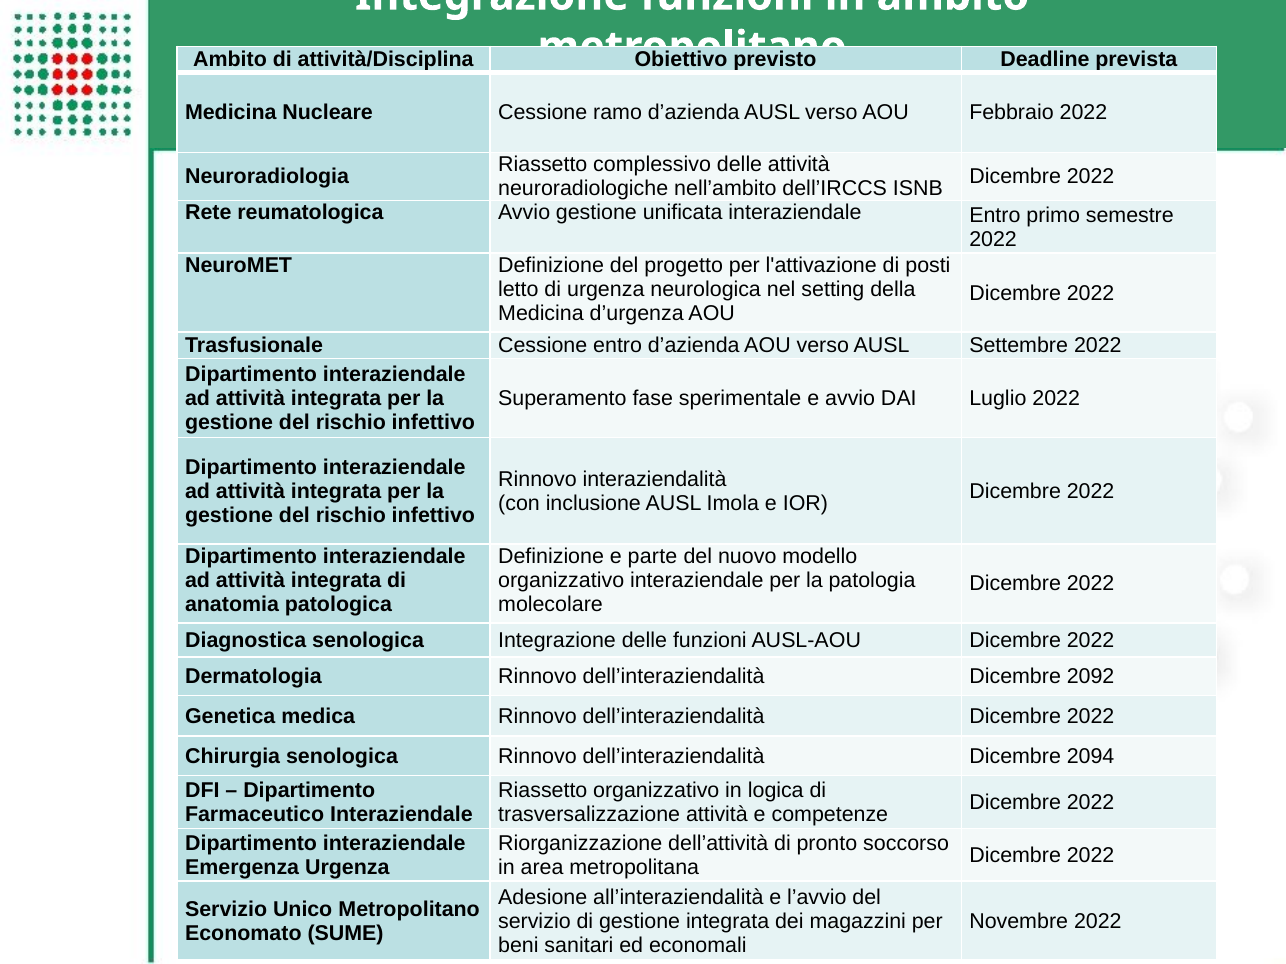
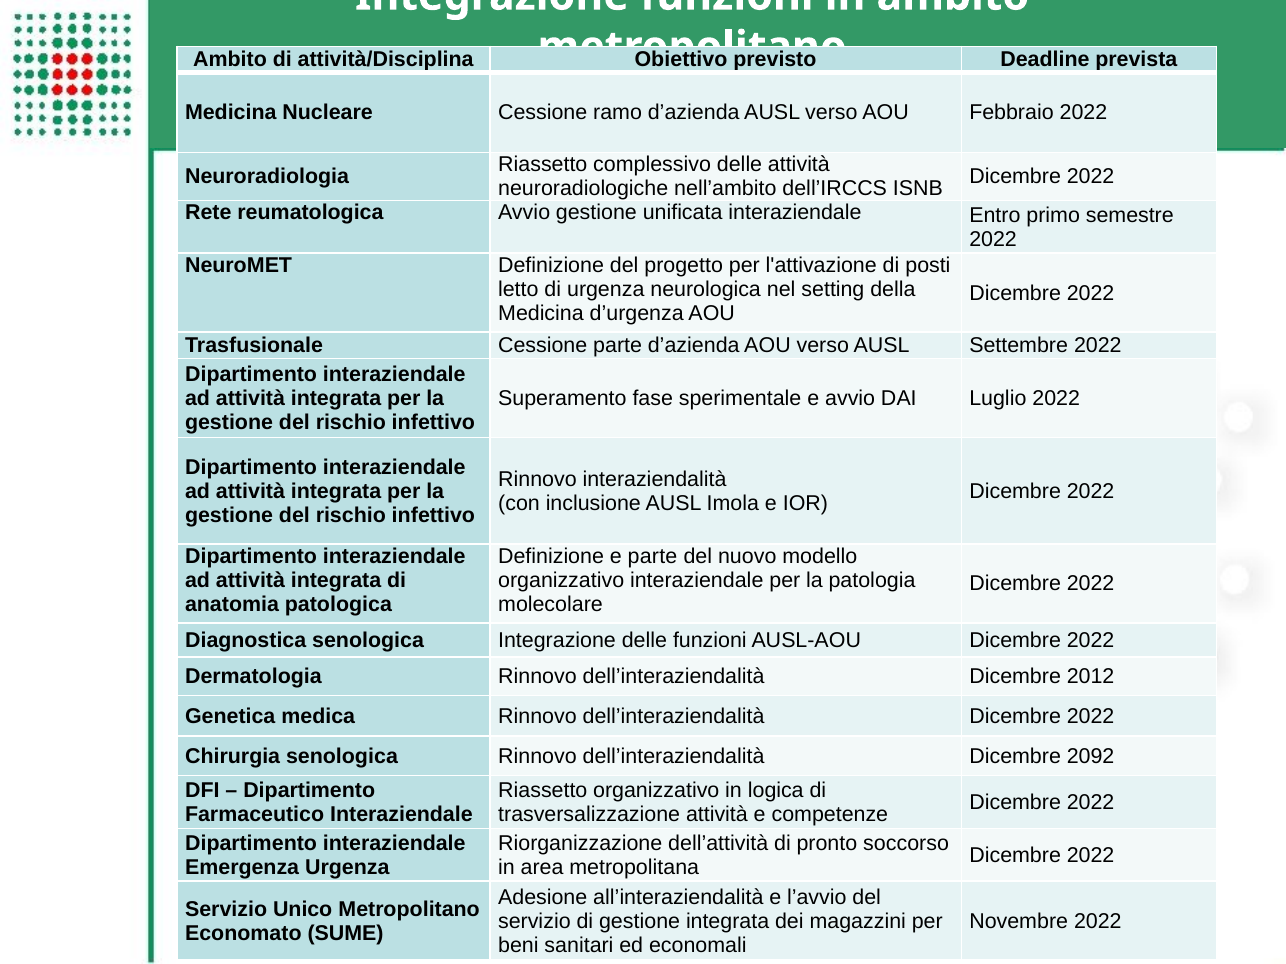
Cessione entro: entro -> parte
2092: 2092 -> 2012
2094: 2094 -> 2092
